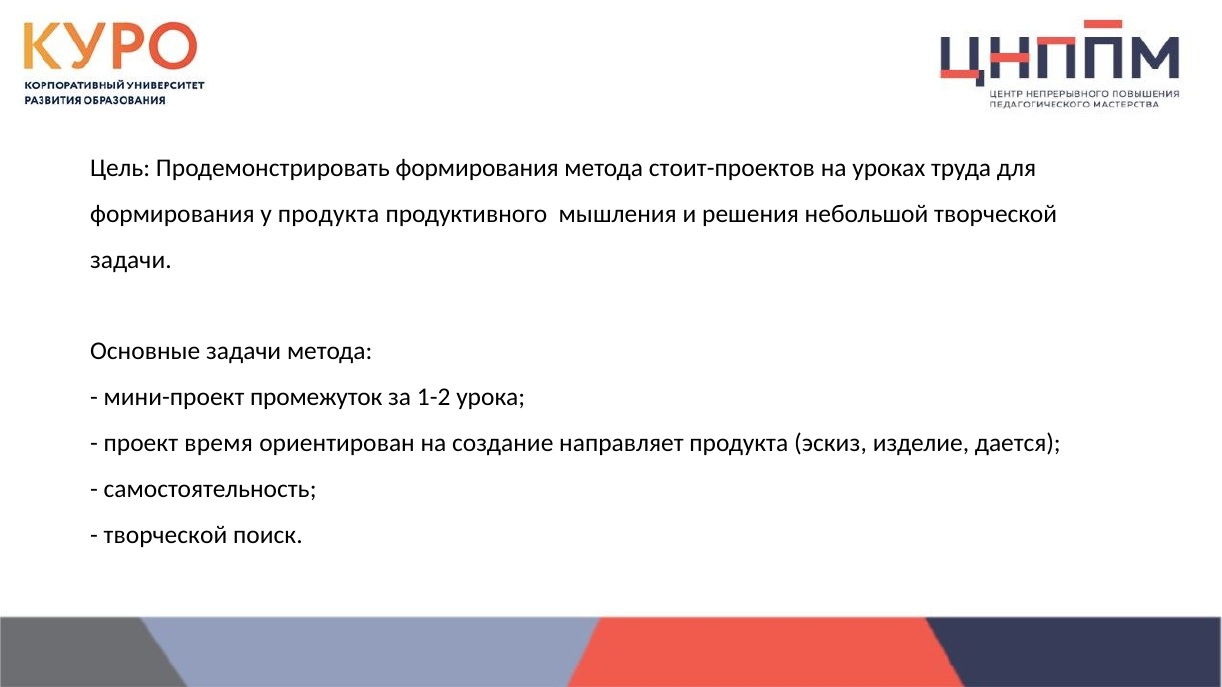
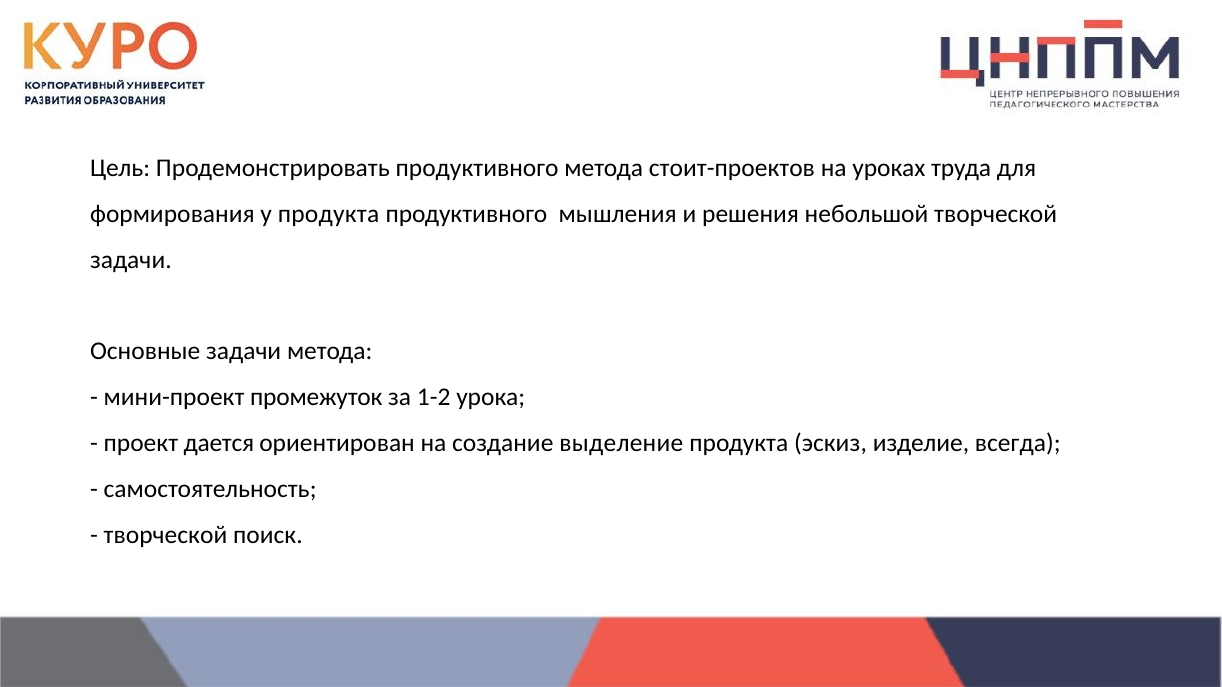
Продемонстрировать формирования: формирования -> продуктивного
время: время -> дается
направляет: направляет -> выделение
дается: дается -> всегда
